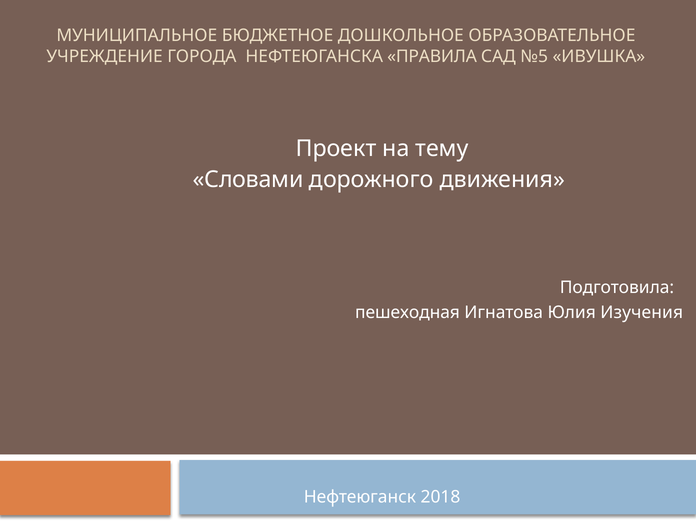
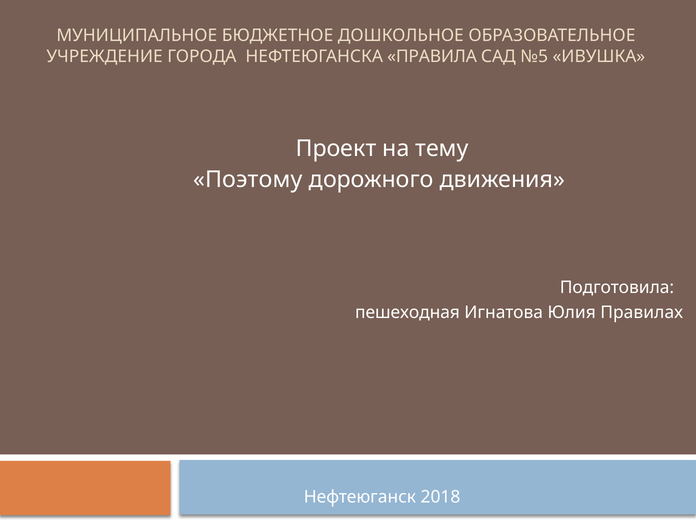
Словами: Словами -> Поэтому
Изучения: Изучения -> Правилах
